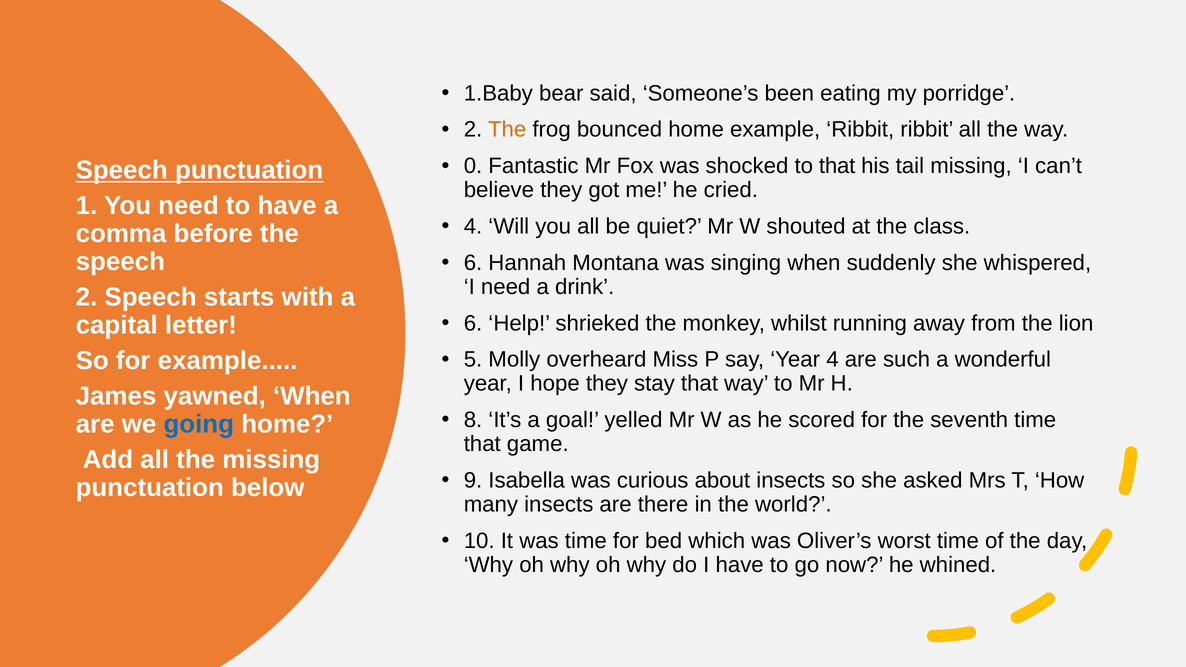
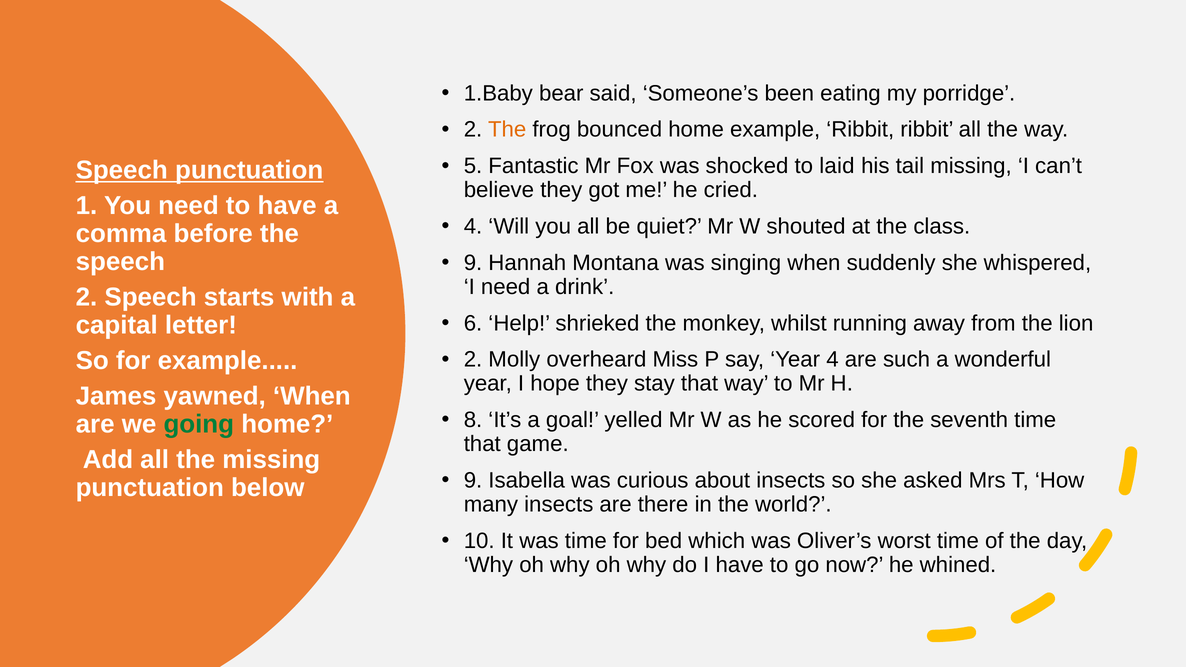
0: 0 -> 5
to that: that -> laid
6 at (473, 263): 6 -> 9
5 at (473, 360): 5 -> 2
going colour: blue -> green
